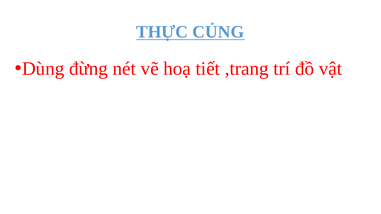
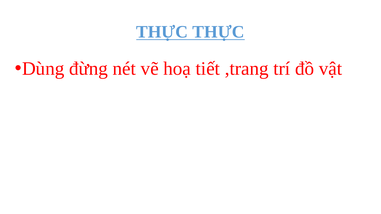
THỰC CỦNG: CỦNG -> THỰC
